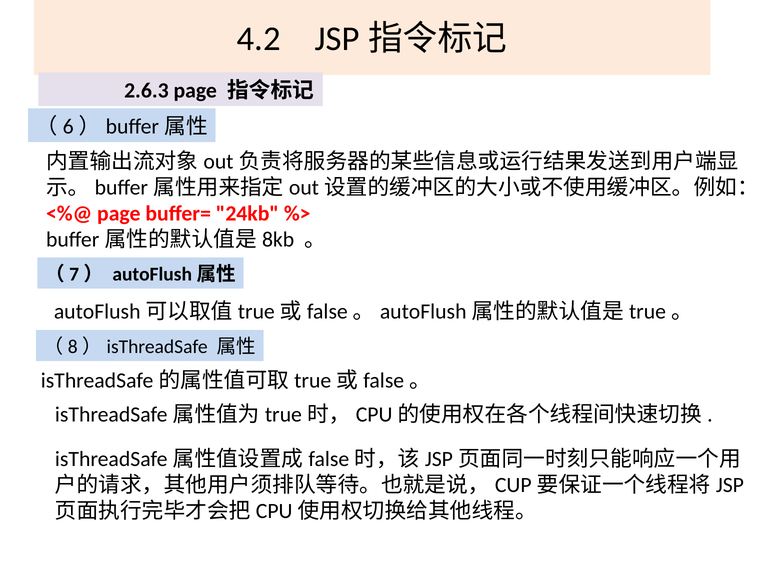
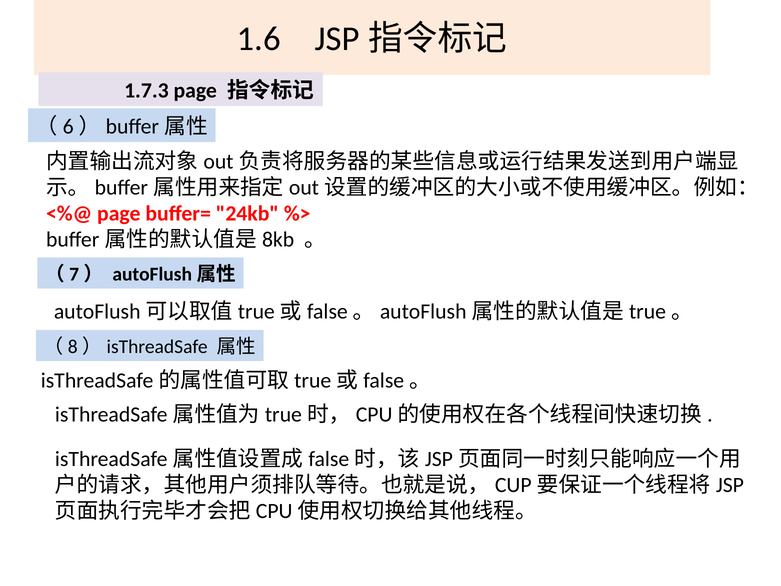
4.2: 4.2 -> 1.6
2.6.3: 2.6.3 -> 1.7.3
